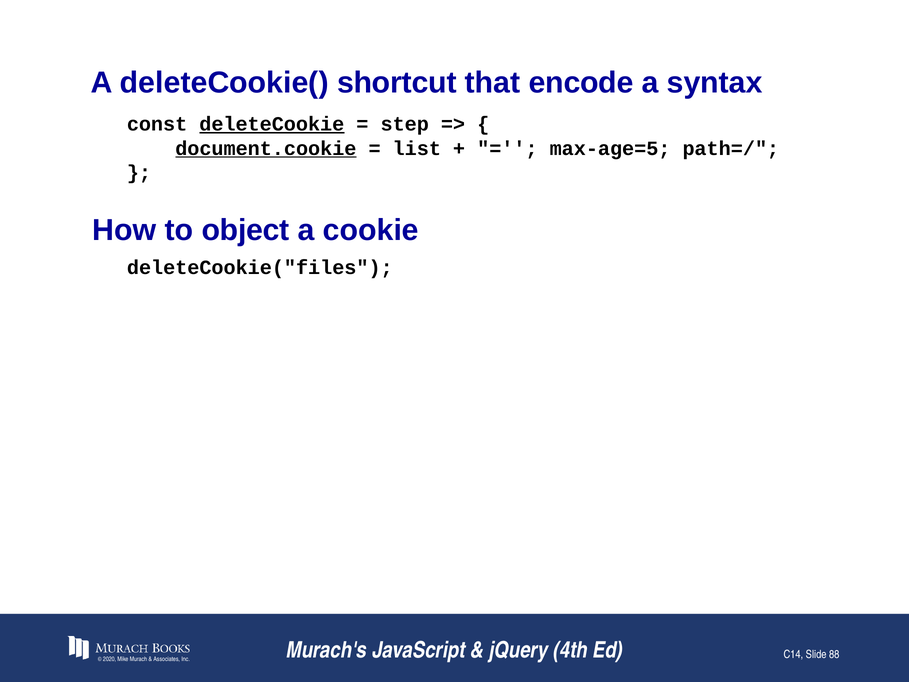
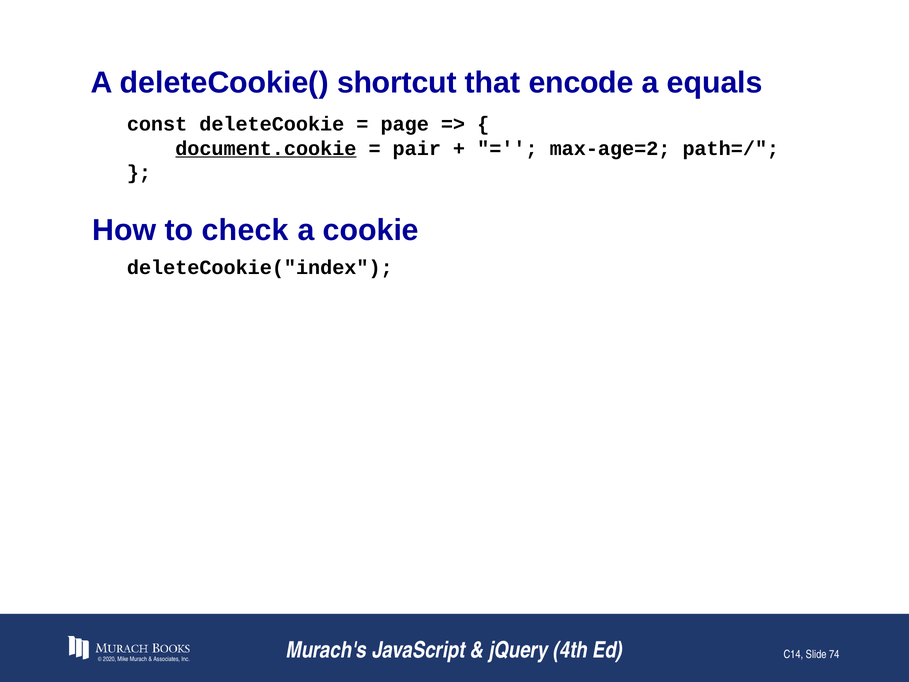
syntax: syntax -> equals
deleteCookie underline: present -> none
step: step -> page
list: list -> pair
max-age=5: max-age=5 -> max-age=2
object: object -> check
deleteCookie("files: deleteCookie("files -> deleteCookie("index
88: 88 -> 74
